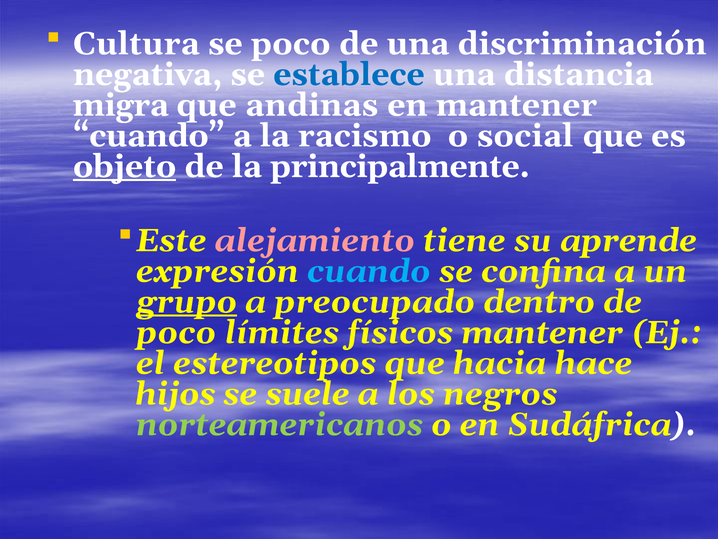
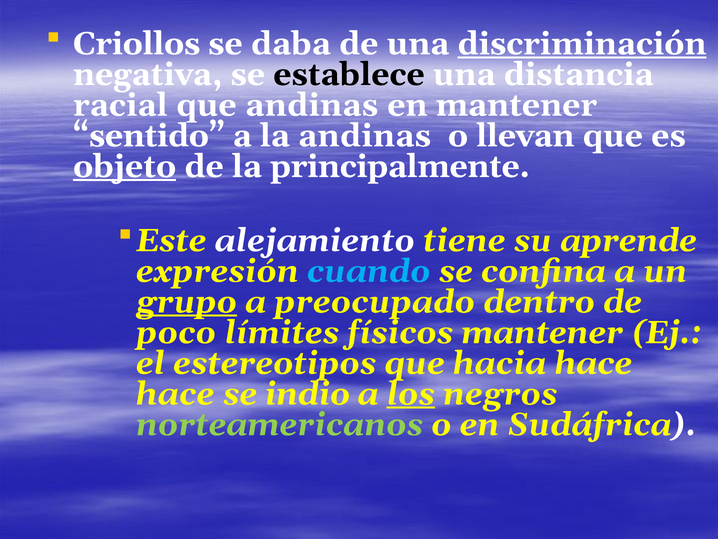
Cultura: Cultura -> Criollos
se poco: poco -> daba
discriminación underline: none -> present
establece colour: blue -> black
migra: migra -> racial
cuando at (149, 136): cuando -> sentido
la racismo: racismo -> andinas
social: social -> llevan
alejamiento colour: pink -> white
hijos at (175, 394): hijos -> hace
suele: suele -> indio
los underline: none -> present
